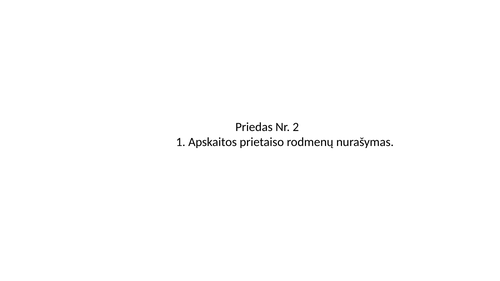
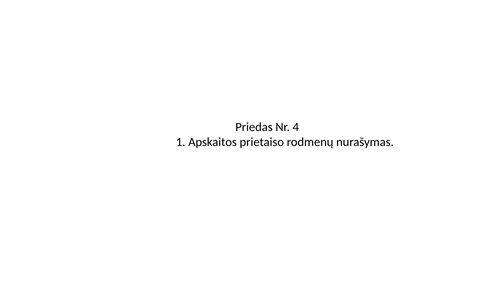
2: 2 -> 4
